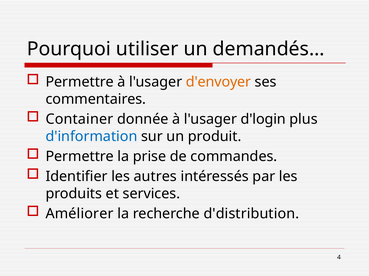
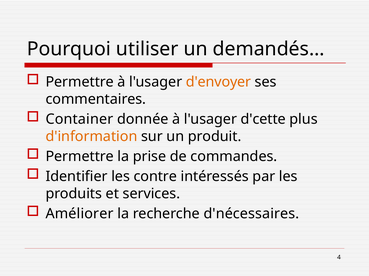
d'login: d'login -> d'cette
d'information colour: blue -> orange
autres: autres -> contre
d'distribution: d'distribution -> d'nécessaires
